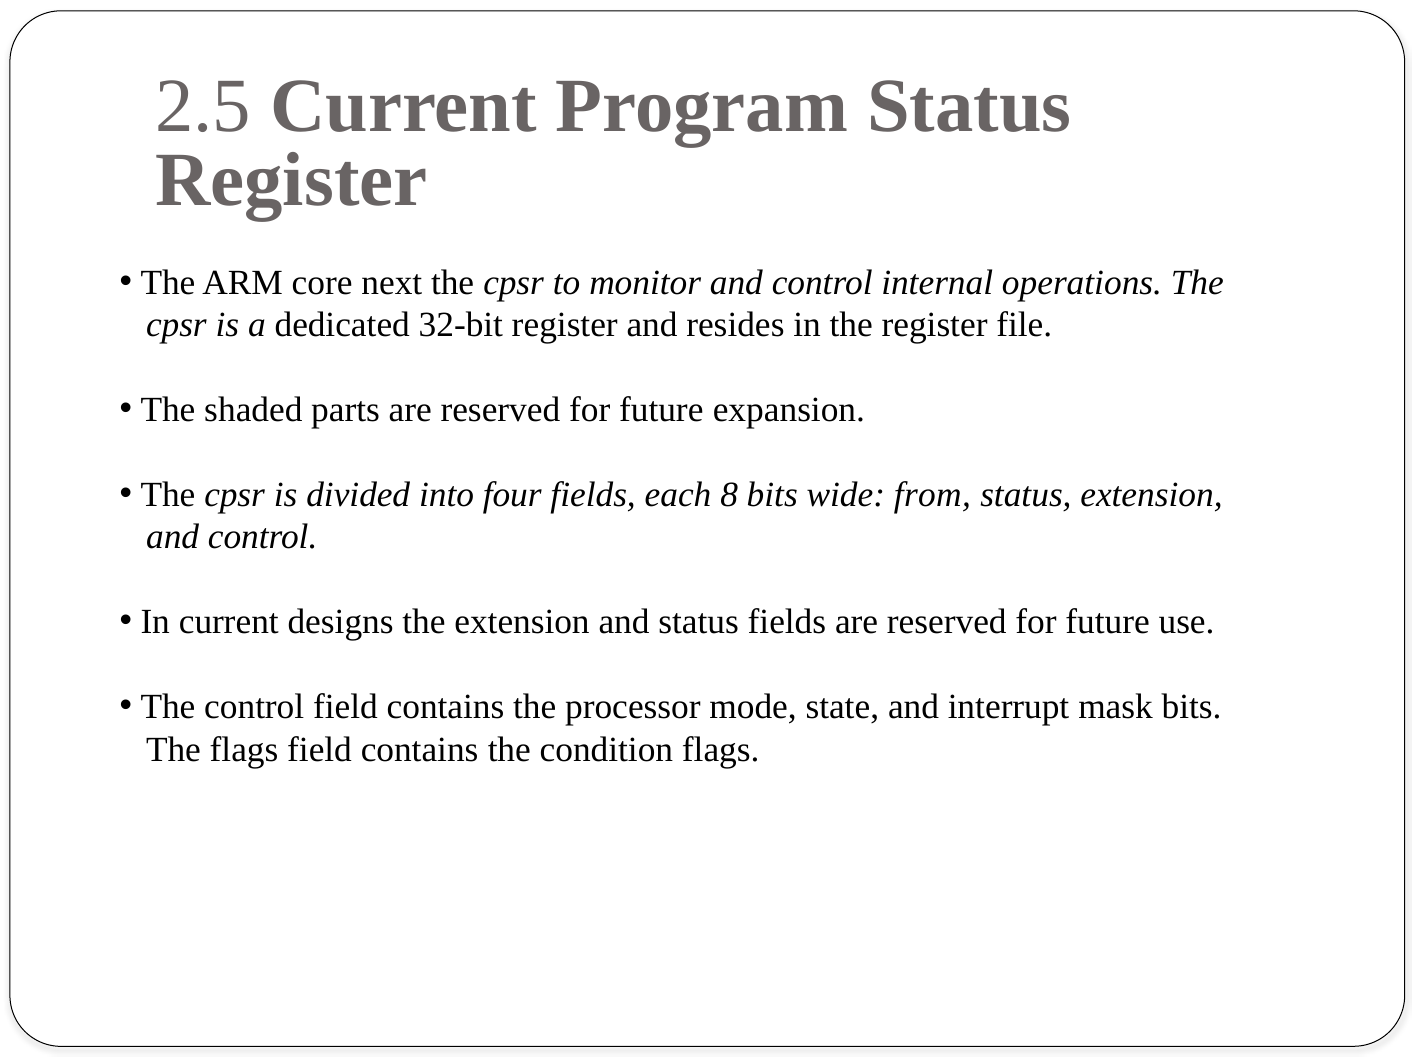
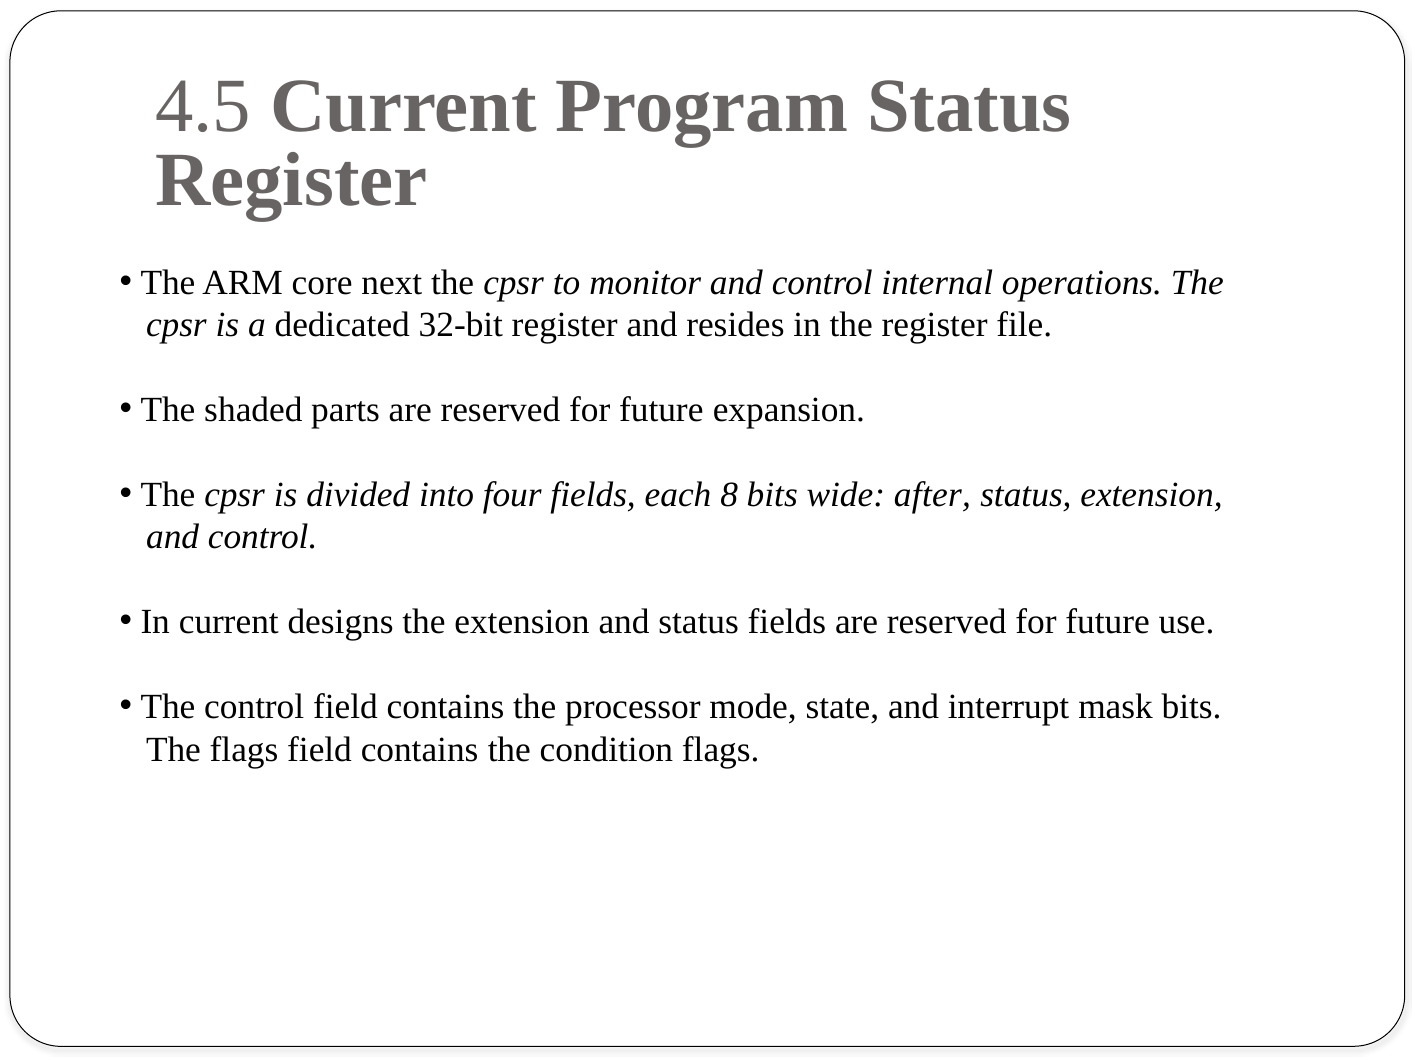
2.5: 2.5 -> 4.5
from: from -> after
